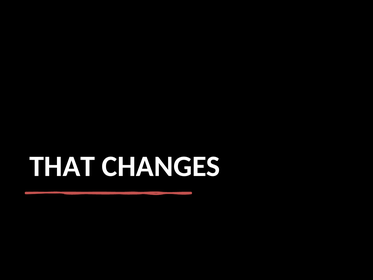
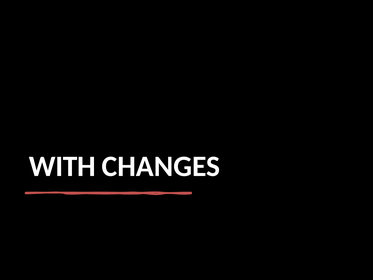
THAT: THAT -> WITH
